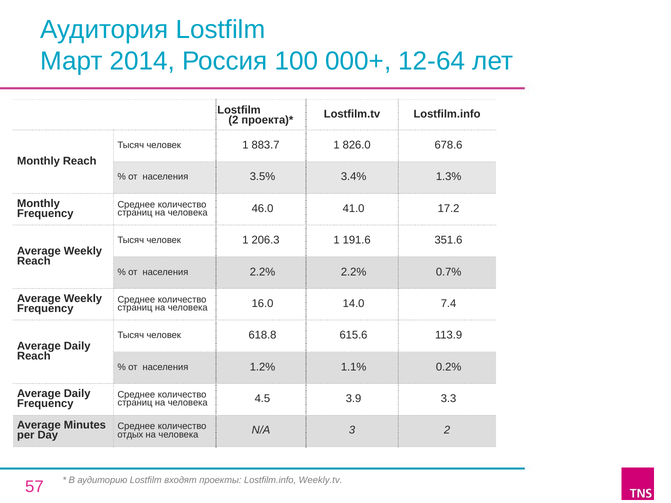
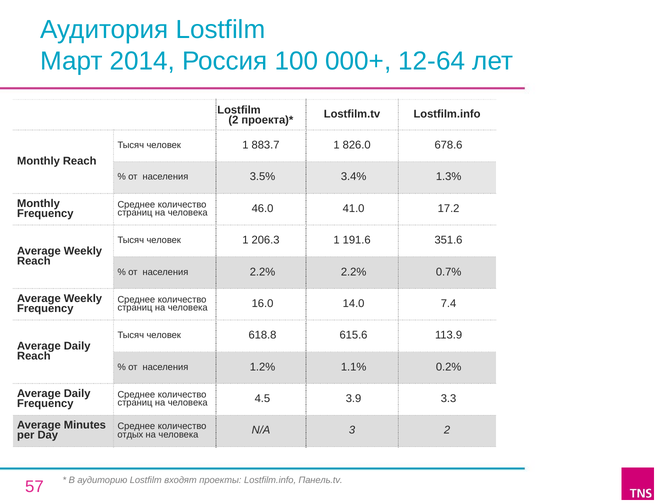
Weekly.tv: Weekly.tv -> Панель.tv
